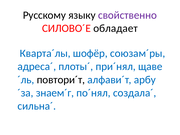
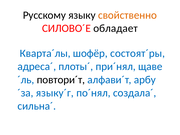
свойственно colour: purple -> orange
союзам´ры: союзам´ры -> состоят´ры
знаем´г: знаем´г -> языку´г
